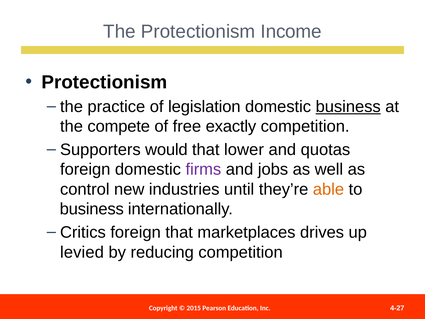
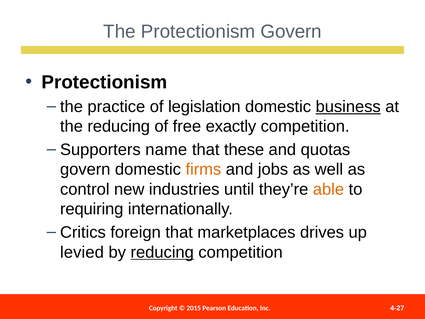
Protectionism Income: Income -> Govern
the compete: compete -> reducing
would: would -> name
lower: lower -> these
foreign at (85, 169): foreign -> govern
firms colour: purple -> orange
business at (92, 209): business -> requiring
reducing at (162, 252) underline: none -> present
